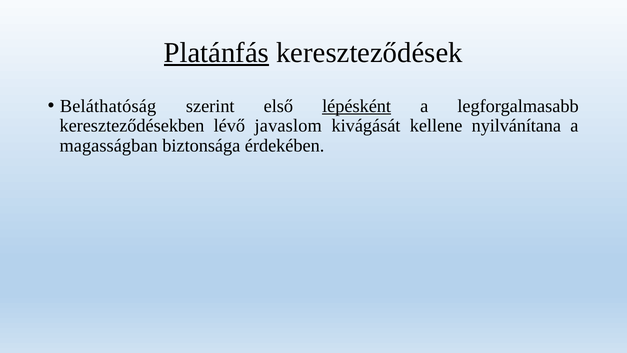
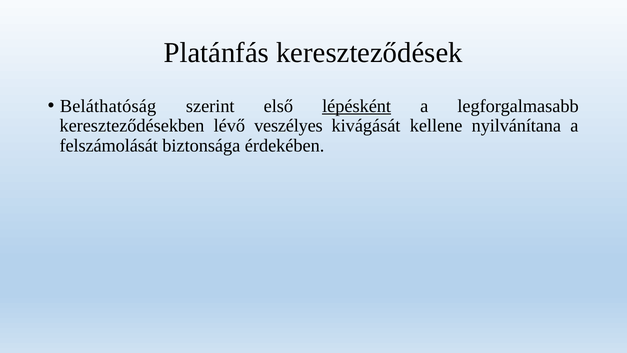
Platánfás underline: present -> none
javaslom: javaslom -> veszélyes
magasságban: magasságban -> felszámolását
